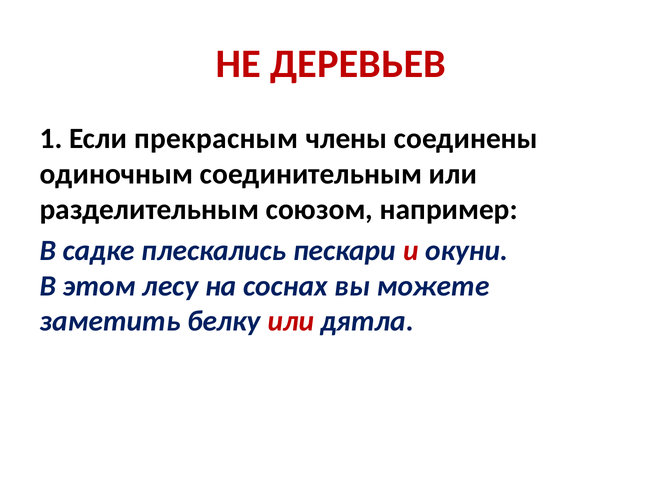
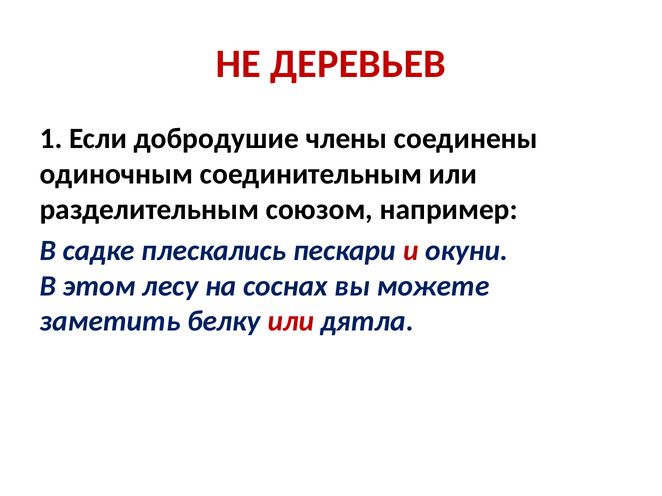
прекрасным: прекрасным -> добродушие
